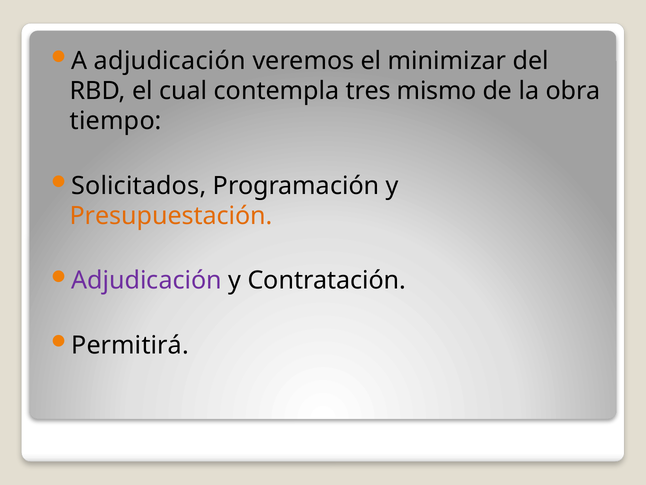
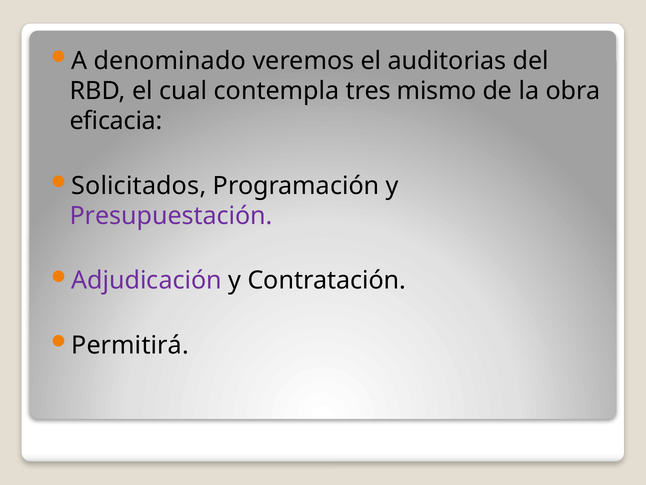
A adjudicación: adjudicación -> denominado
minimizar: minimizar -> auditorias
tiempo: tiempo -> eficacia
Presupuestación colour: orange -> purple
